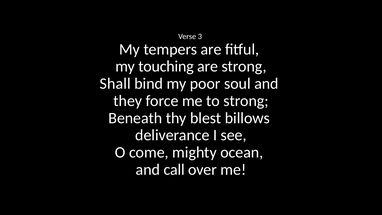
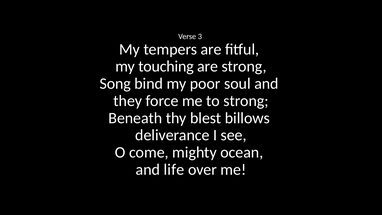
Shall: Shall -> Song
call: call -> life
